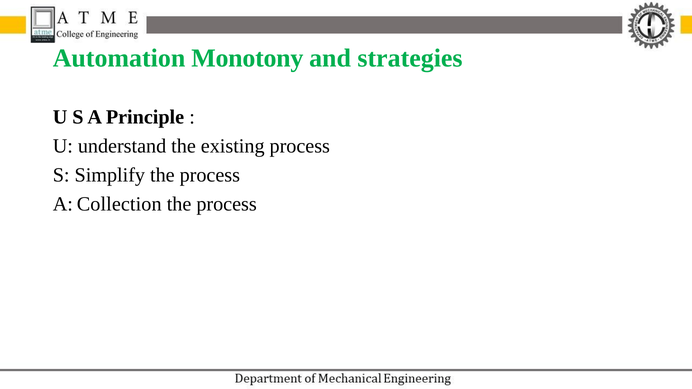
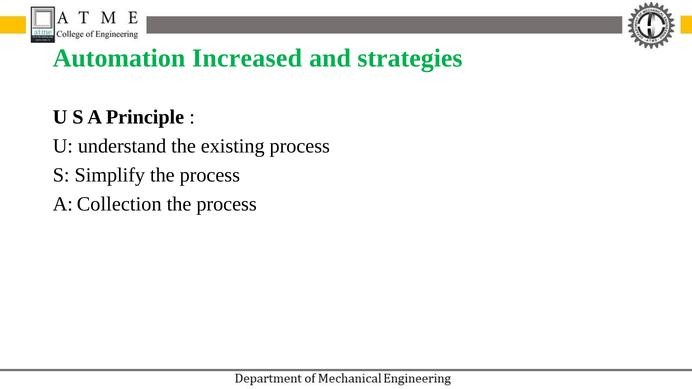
Monotony: Monotony -> Increased
